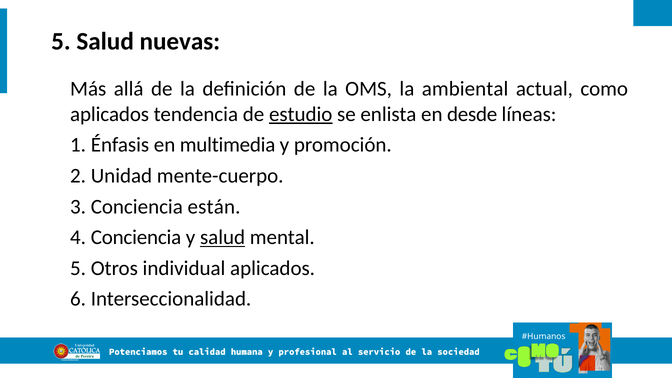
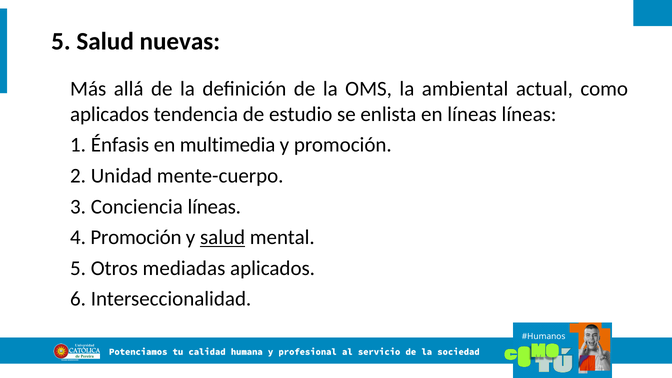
estudio underline: present -> none
en desde: desde -> líneas
Conciencia están: están -> líneas
4 Conciencia: Conciencia -> Promoción
individual: individual -> mediadas
